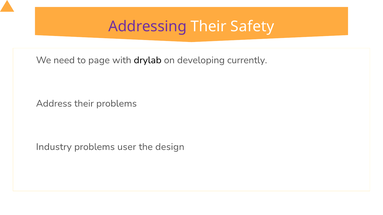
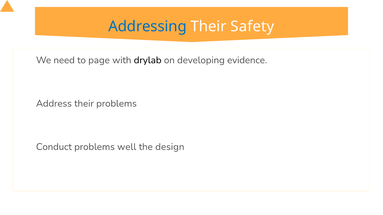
Addressing colour: purple -> blue
currently: currently -> evidence
Industry: Industry -> Conduct
user: user -> well
